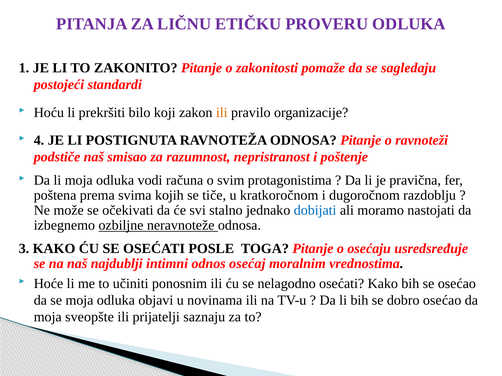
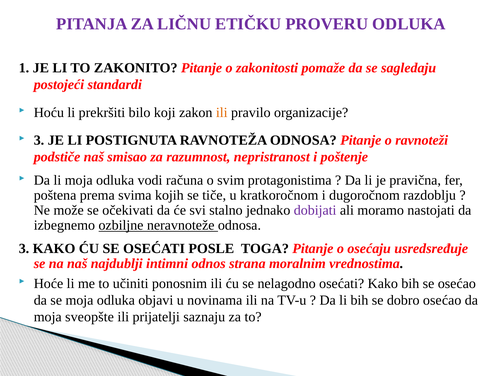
4 at (39, 140): 4 -> 3
dobijati colour: blue -> purple
osećaj: osećaj -> strana
